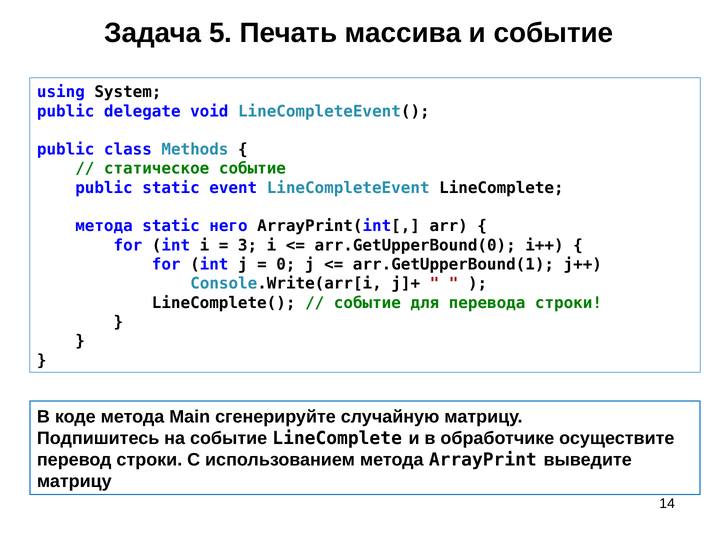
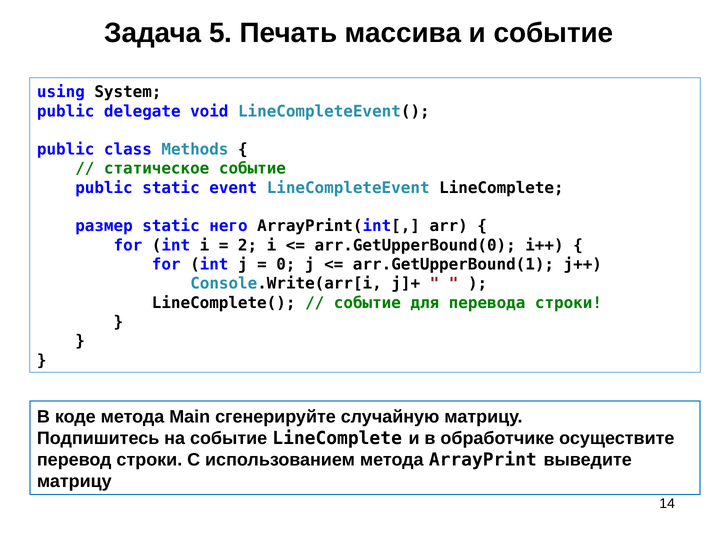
метода at (104, 226): метода -> размер
3: 3 -> 2
